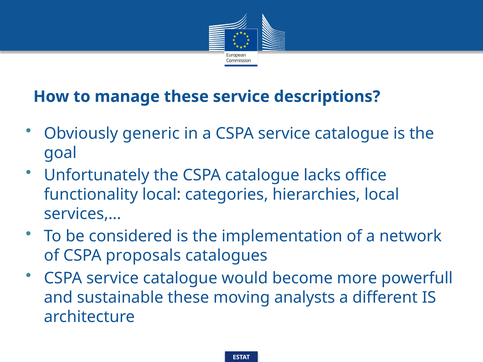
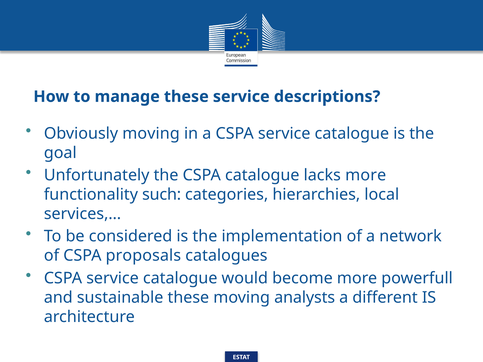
Obviously generic: generic -> moving
lacks office: office -> more
functionality local: local -> such
